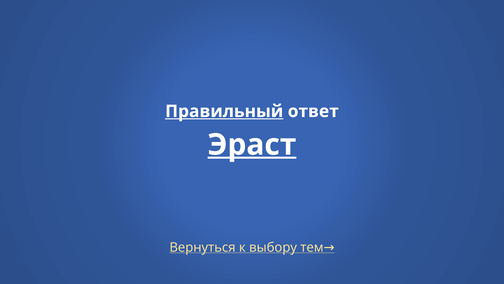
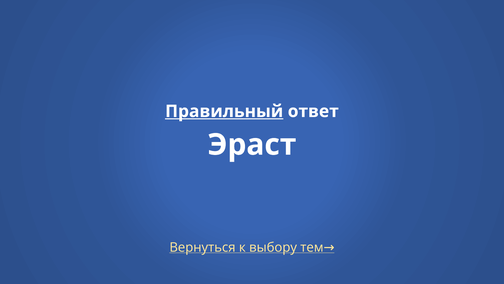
Эраст underline: present -> none
